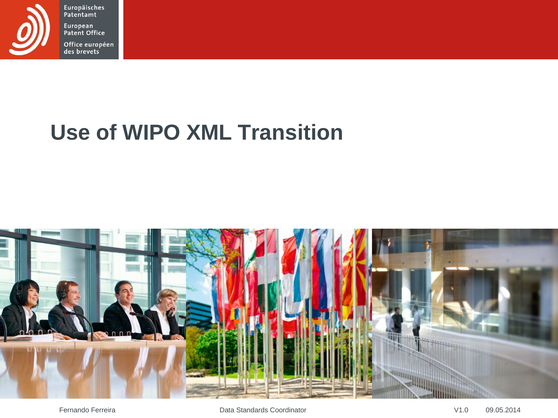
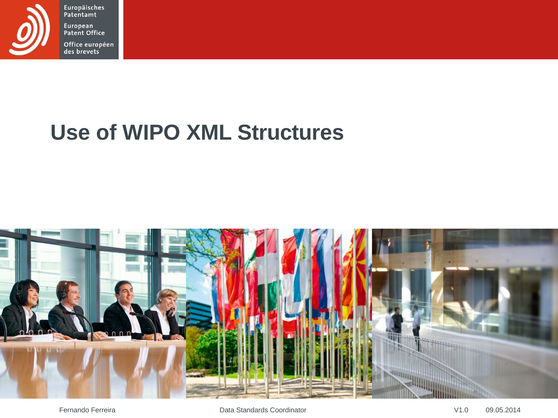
Transition: Transition -> Structures
